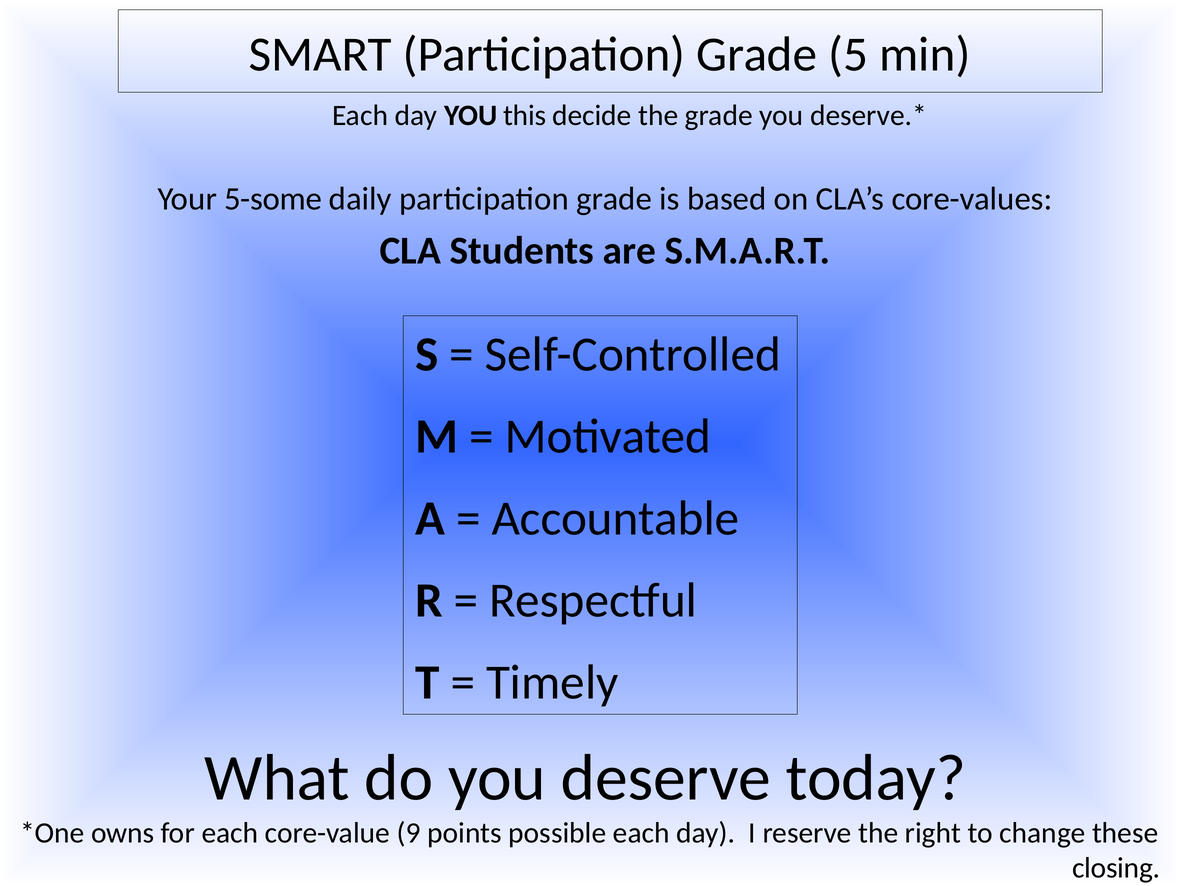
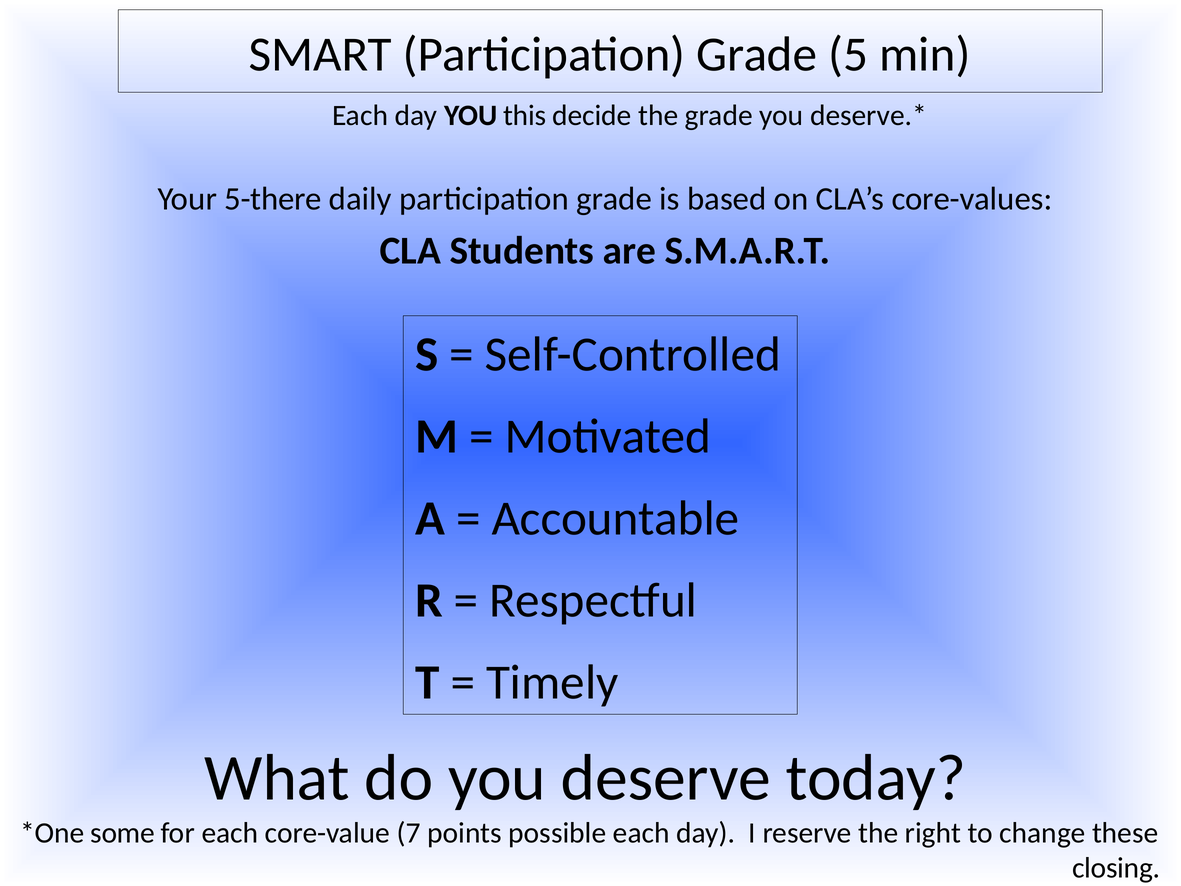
5-some: 5-some -> 5-there
owns: owns -> some
9: 9 -> 7
